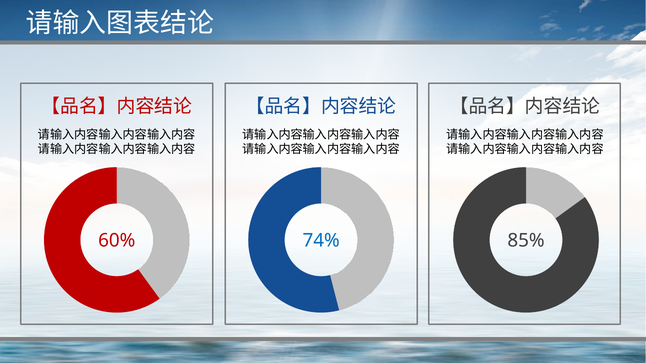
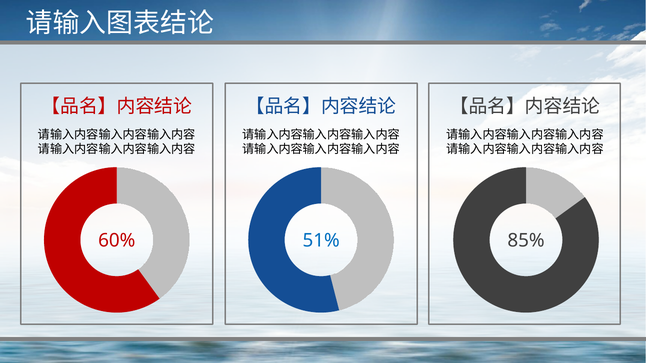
74%: 74% -> 51%
